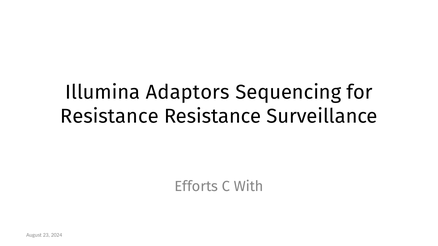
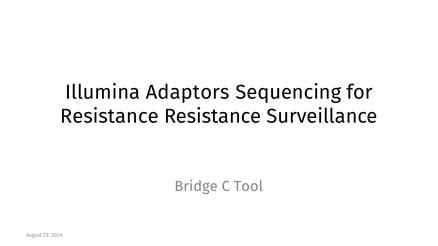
Efforts: Efforts -> Bridge
With: With -> Tool
